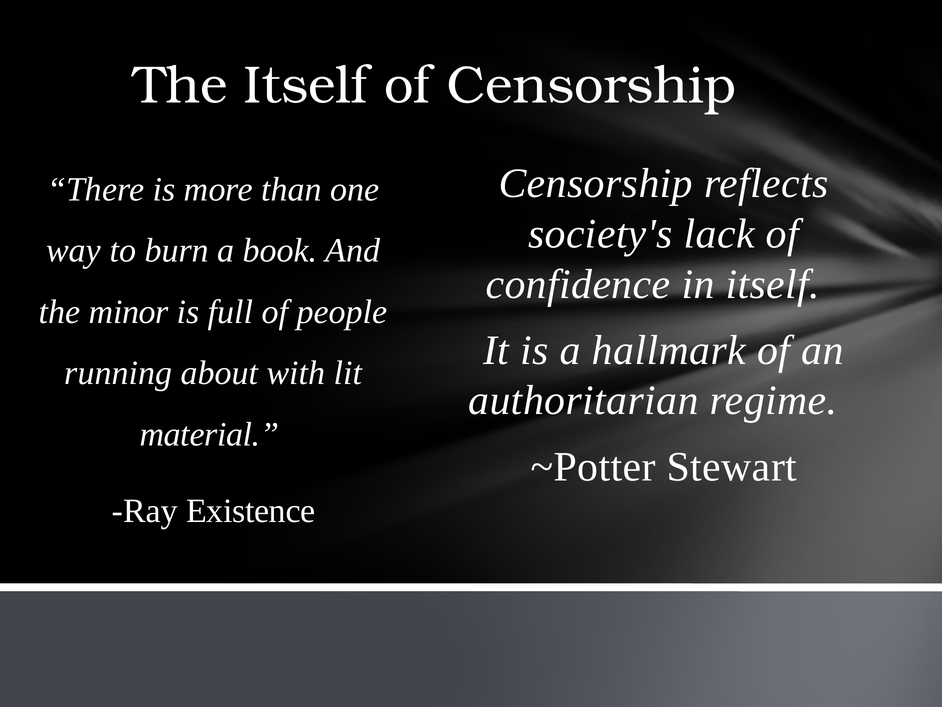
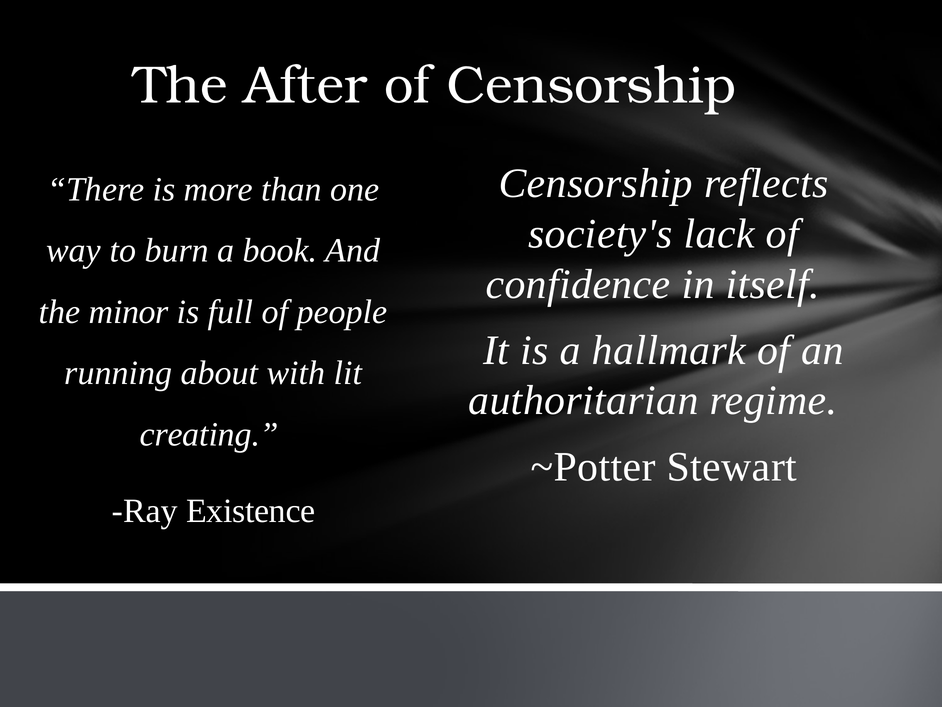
The Itself: Itself -> After
material: material -> creating
